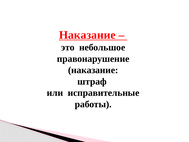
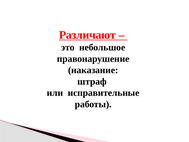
Наказание at (87, 35): Наказание -> Различают
